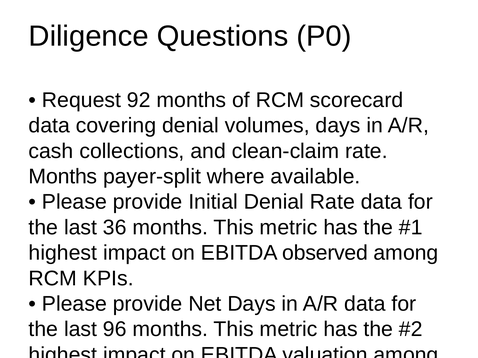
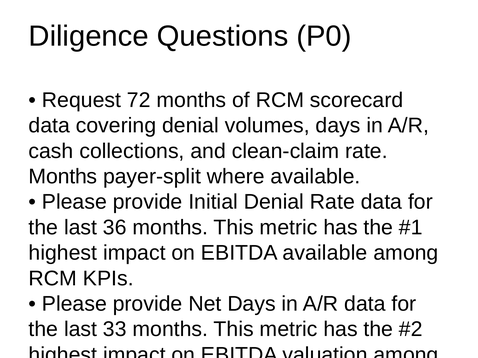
92: 92 -> 72
EBITDA observed: observed -> available
96: 96 -> 33
